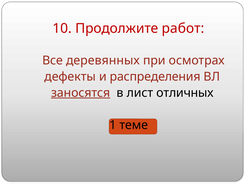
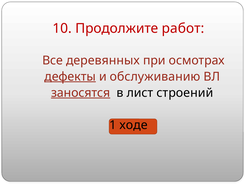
дефекты underline: none -> present
распределения: распределения -> обслуживанию
отличных: отличных -> строений
теме: теме -> ходе
